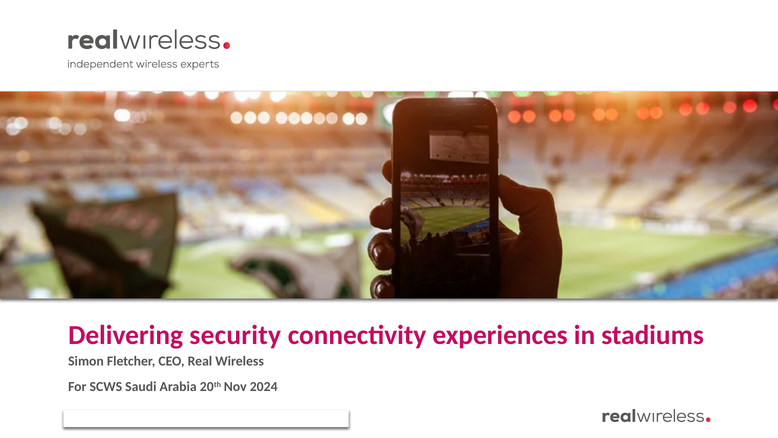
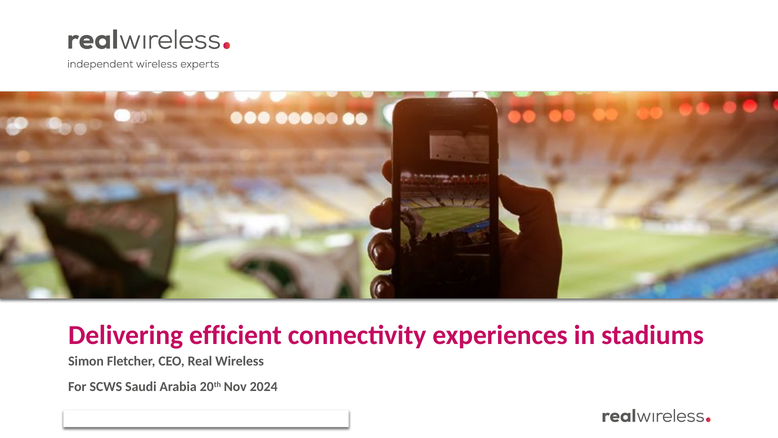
security: security -> efficient
